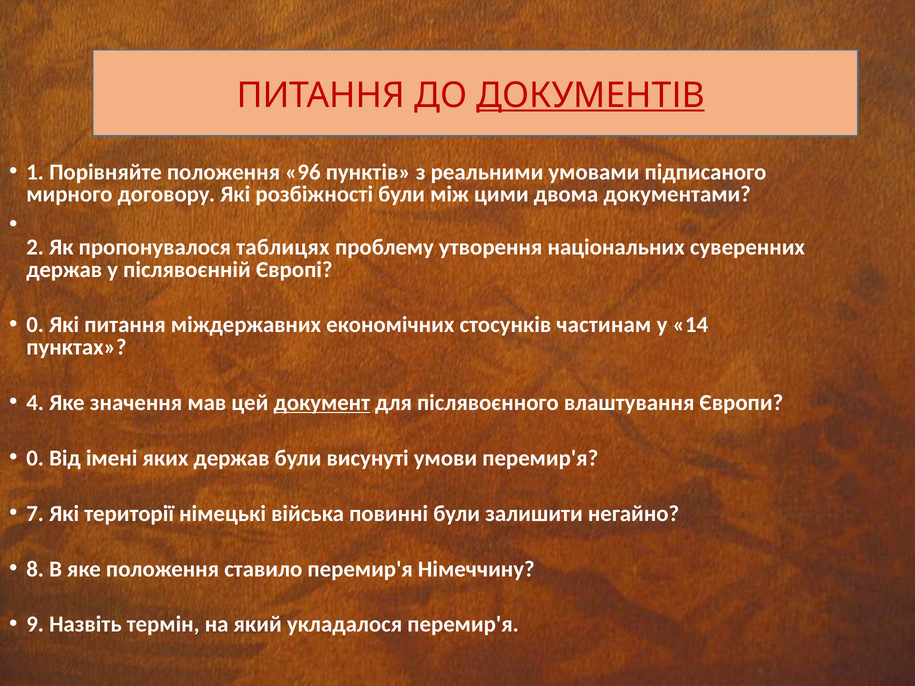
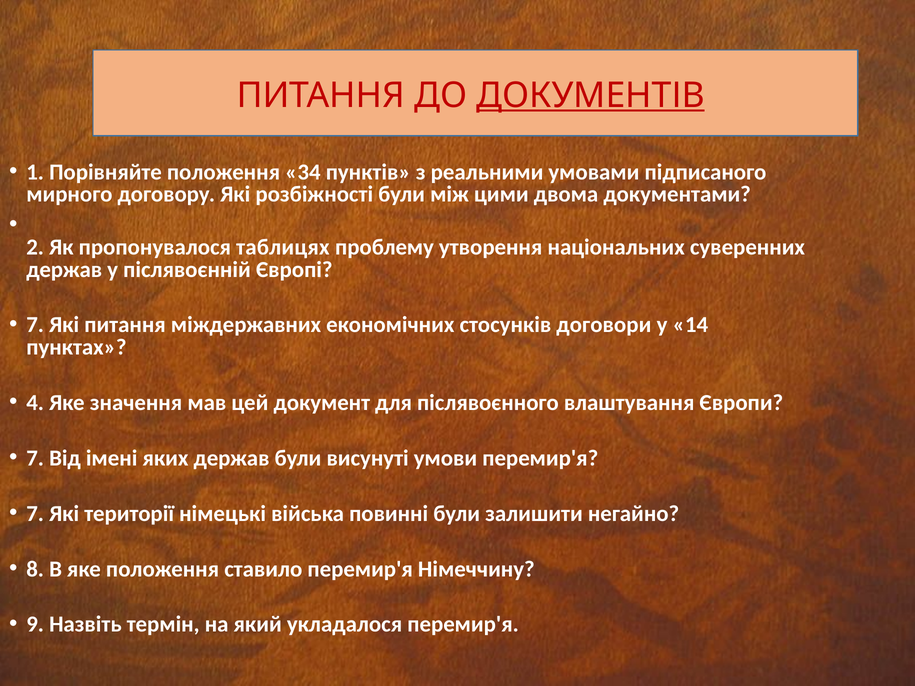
96: 96 -> 34
0 at (35, 325): 0 -> 7
частинам: частинам -> договори
документ underline: present -> none
0 at (35, 458): 0 -> 7
